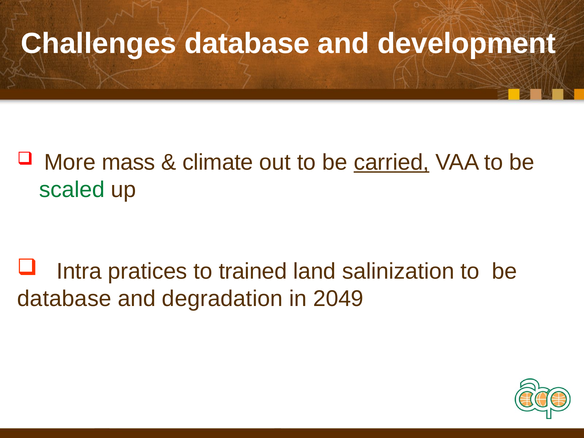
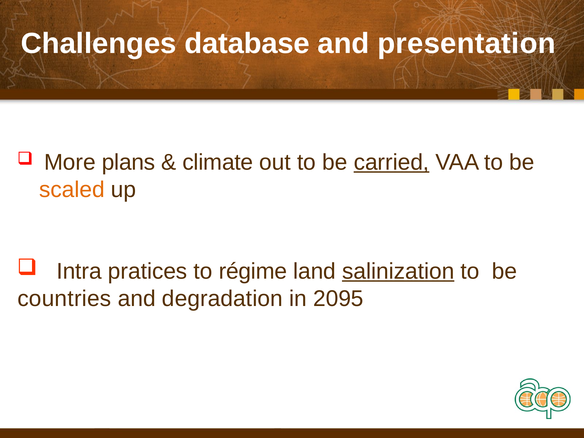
development: development -> presentation
mass: mass -> plans
scaled colour: green -> orange
trained: trained -> régime
salinization underline: none -> present
database at (64, 299): database -> countries
2049: 2049 -> 2095
